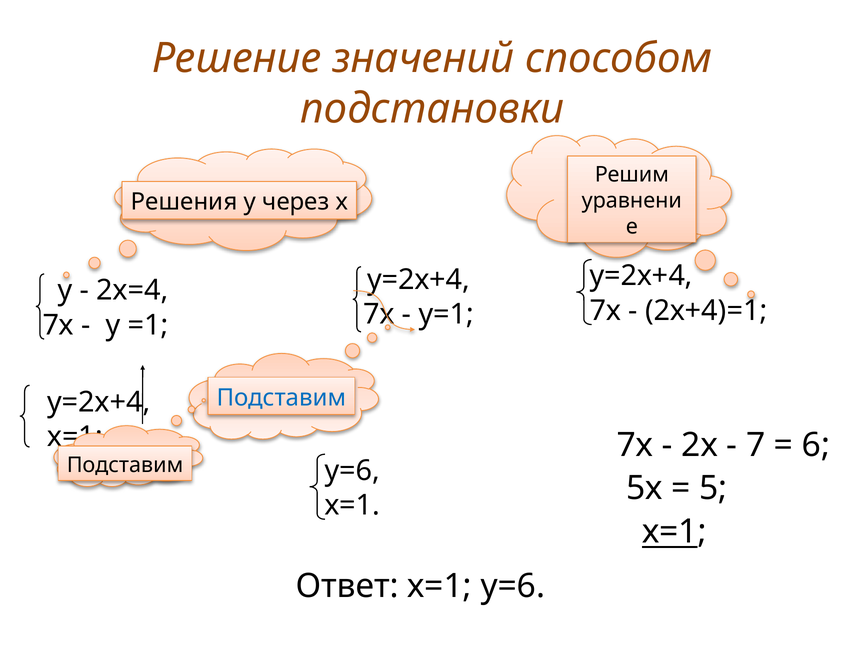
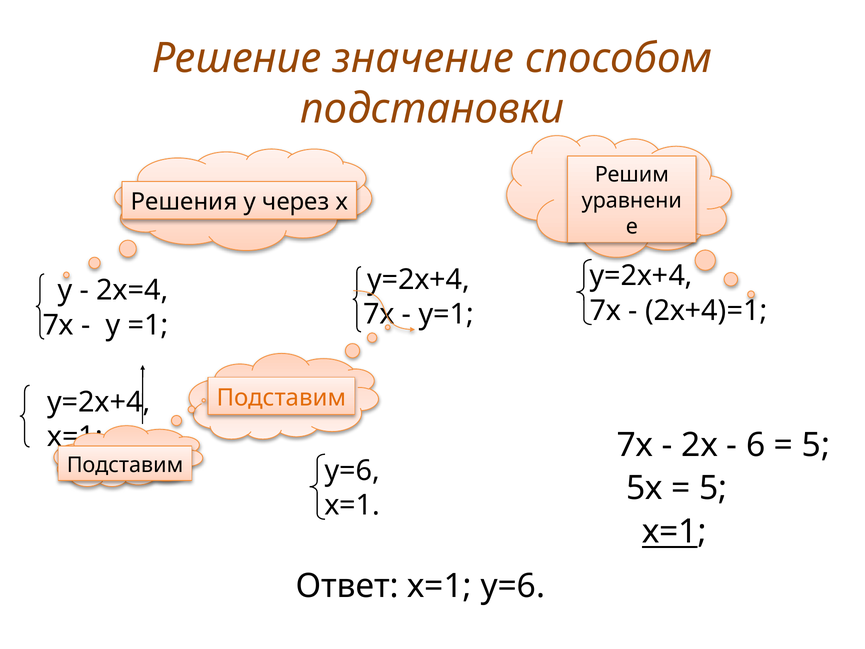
значений: значений -> значение
Подставим at (281, 397) colour: blue -> orange
7: 7 -> 6
6 at (816, 445): 6 -> 5
